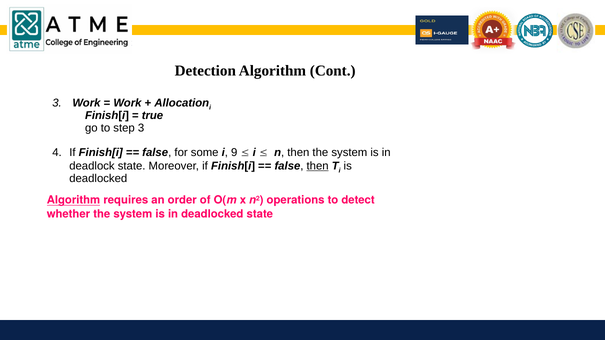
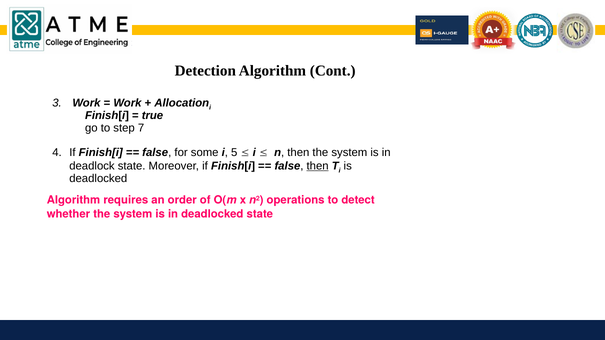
step 3: 3 -> 7
9: 9 -> 5
Algorithm at (73, 200) underline: present -> none
